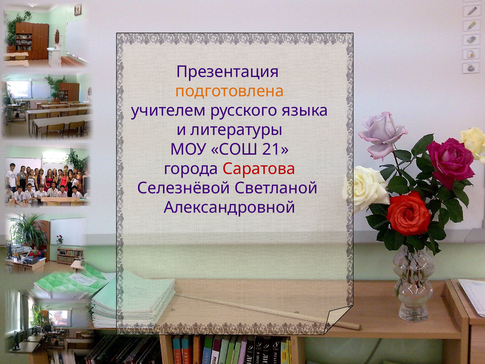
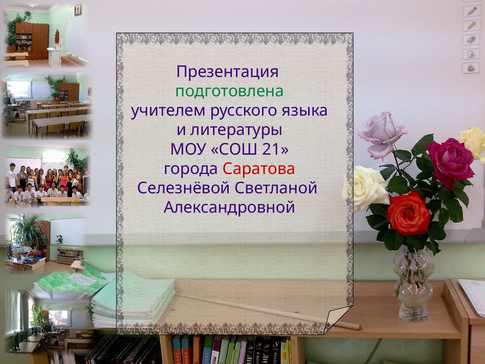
подготовлена colour: orange -> green
